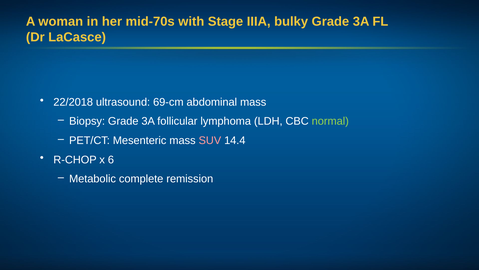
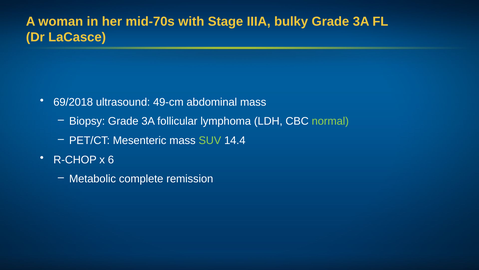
22/2018: 22/2018 -> 69/2018
69-cm: 69-cm -> 49-cm
SUV colour: pink -> light green
